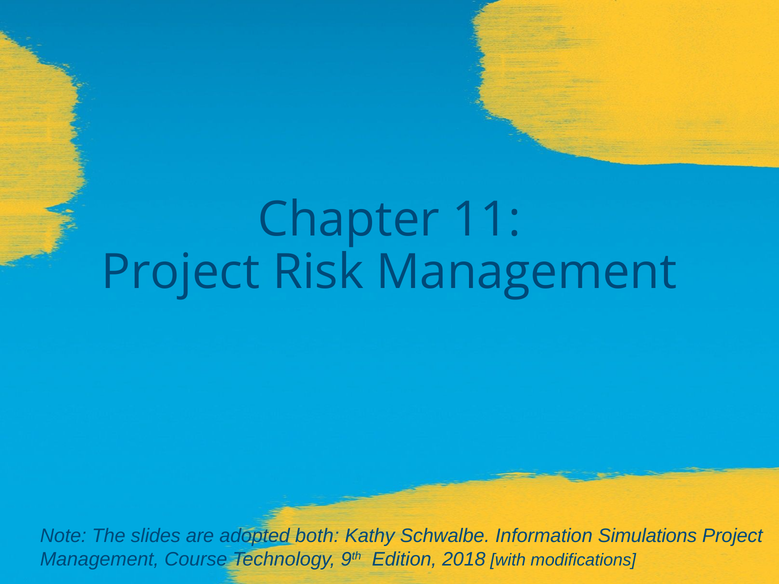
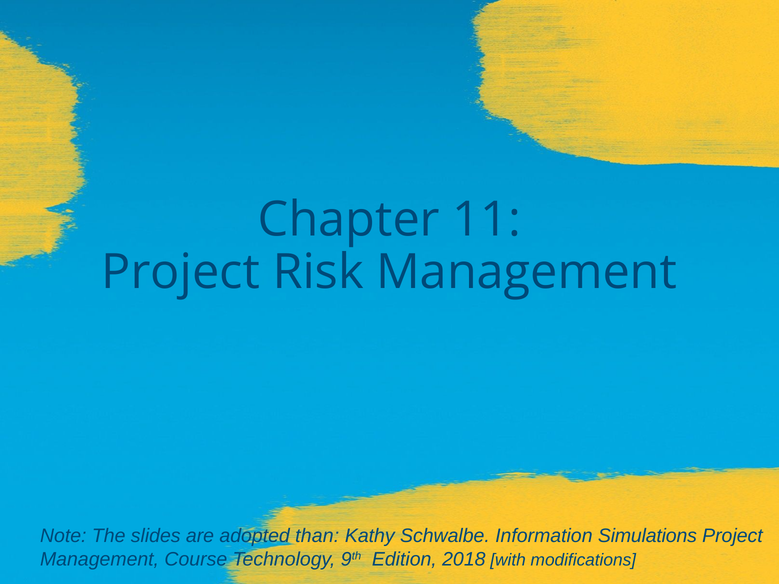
both: both -> than
